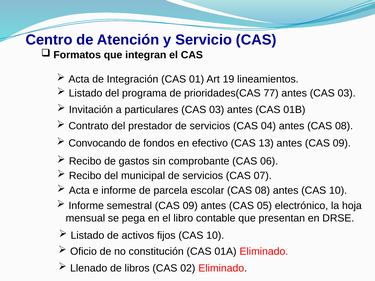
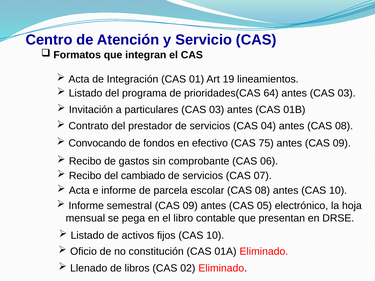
77: 77 -> 64
13: 13 -> 75
municipal: municipal -> cambiado
